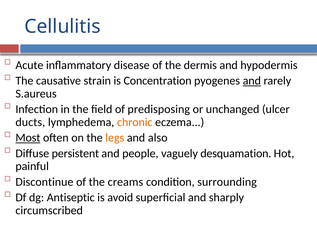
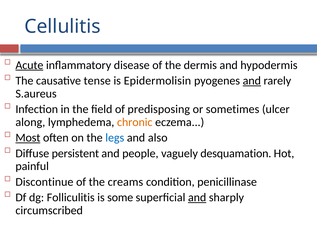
Acute underline: none -> present
strain: strain -> tense
Concentration: Concentration -> Epidermolisin
unchanged: unchanged -> sometimes
ducts: ducts -> along
legs colour: orange -> blue
surrounding: surrounding -> penicillinase
Antiseptic: Antiseptic -> Folliculitis
avoid: avoid -> some
and at (197, 197) underline: none -> present
